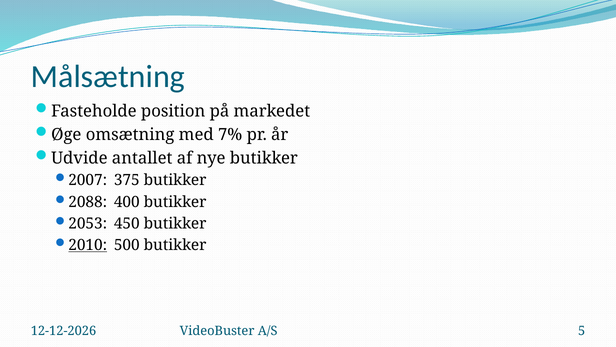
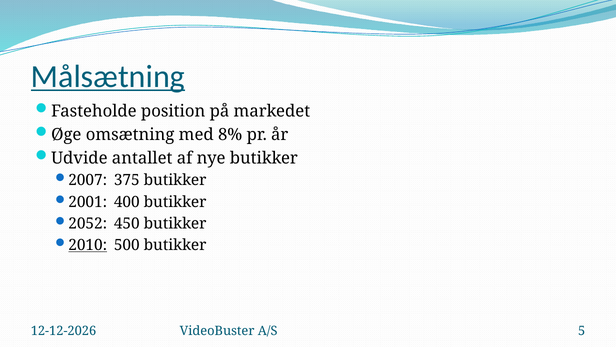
Målsætning underline: none -> present
7%: 7% -> 8%
2088: 2088 -> 2001
2053: 2053 -> 2052
